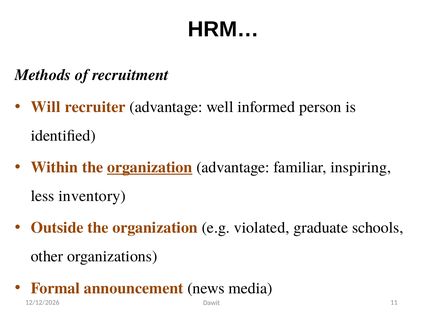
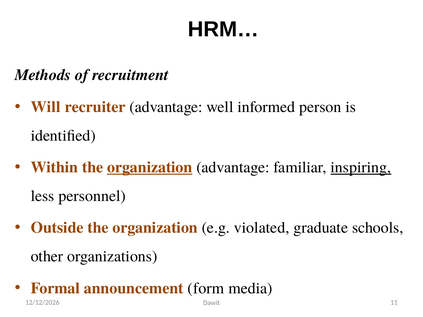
inspiring underline: none -> present
inventory: inventory -> personnel
news: news -> form
